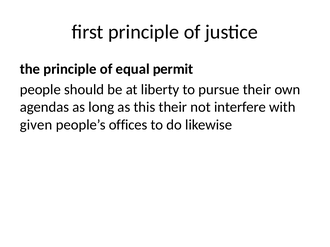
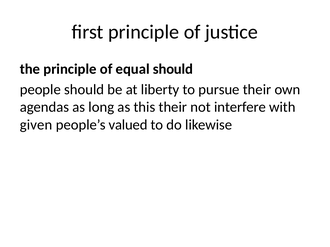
equal permit: permit -> should
offices: offices -> valued
